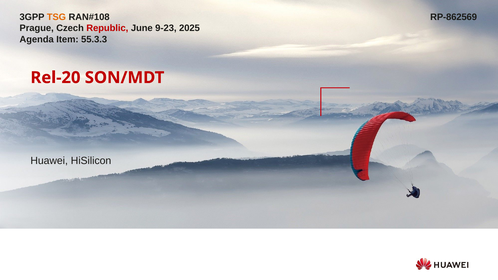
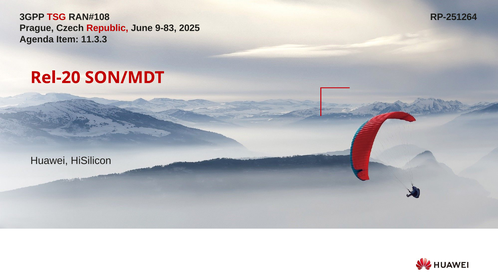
TSG colour: orange -> red
RP-862569: RP-862569 -> RP-251264
9-23: 9-23 -> 9-83
55.3.3: 55.3.3 -> 11.3.3
